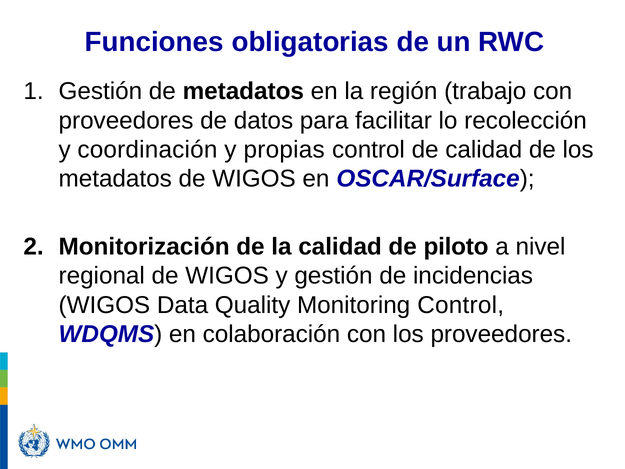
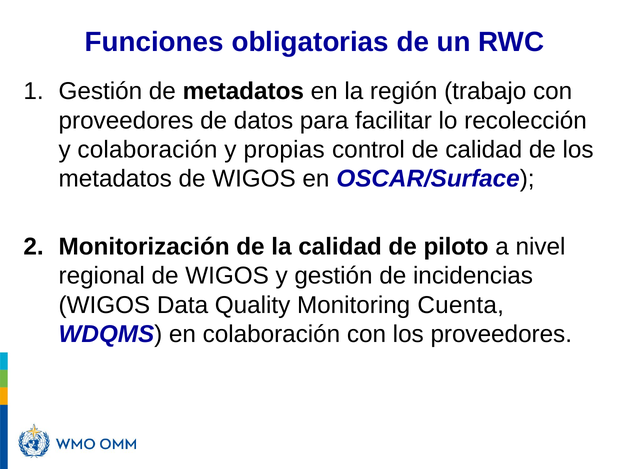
y coordinación: coordinación -> colaboración
Monitoring Control: Control -> Cuenta
